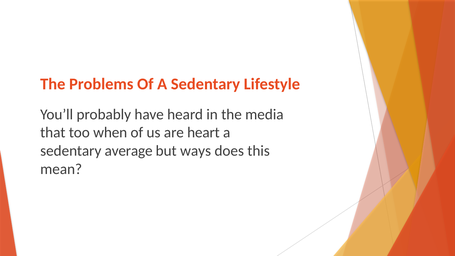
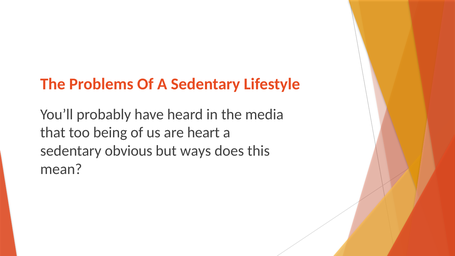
when: when -> being
average: average -> obvious
